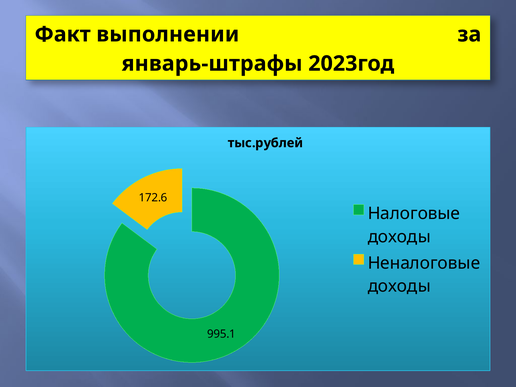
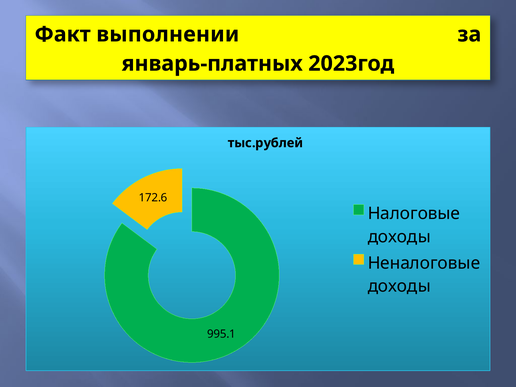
январь-штрафы: январь-штрафы -> январь-платных
